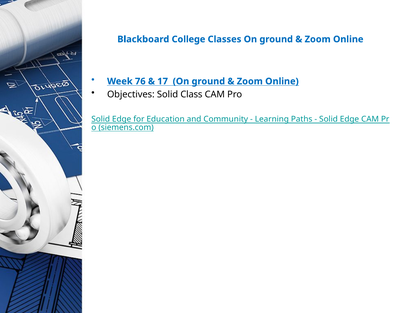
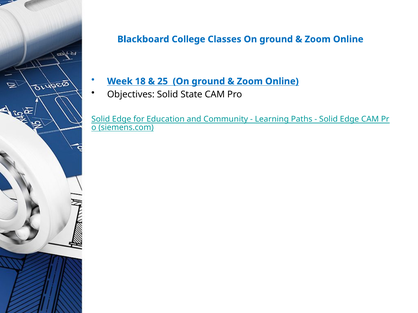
76: 76 -> 18
17: 17 -> 25
Class: Class -> State
